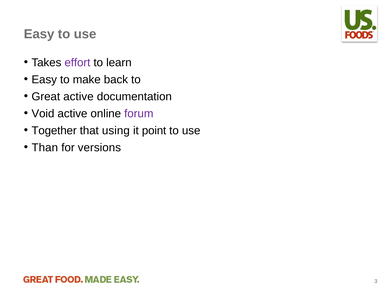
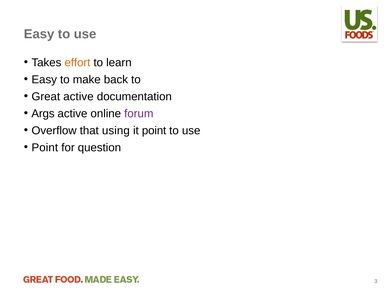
effort colour: purple -> orange
Void: Void -> Args
Together: Together -> Overflow
Than at (45, 148): Than -> Point
versions: versions -> question
